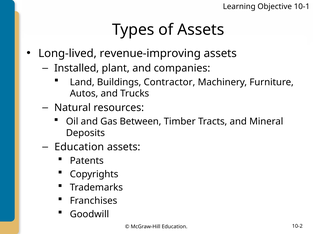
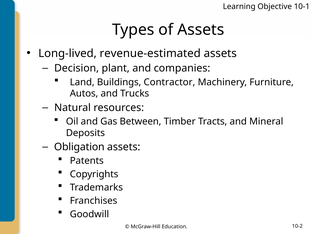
revenue-improving: revenue-improving -> revenue-estimated
Installed: Installed -> Decision
Education at (79, 147): Education -> Obligation
